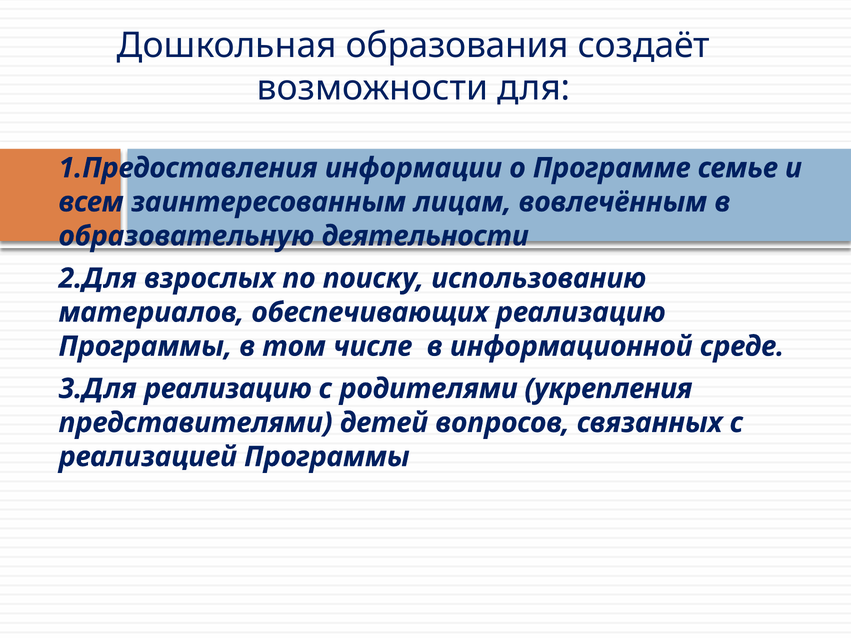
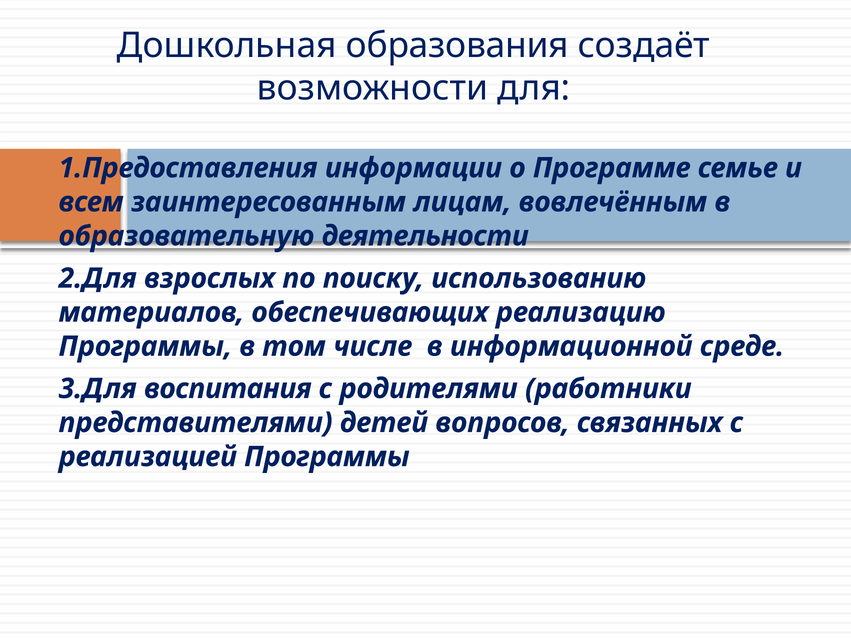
3.Для реализацию: реализацию -> воспитания
укрепления: укрепления -> работники
